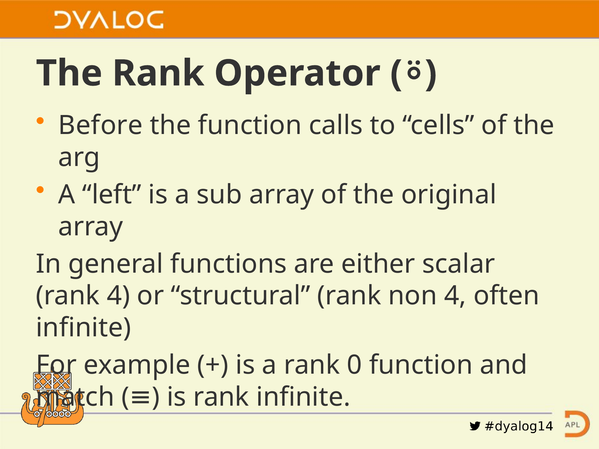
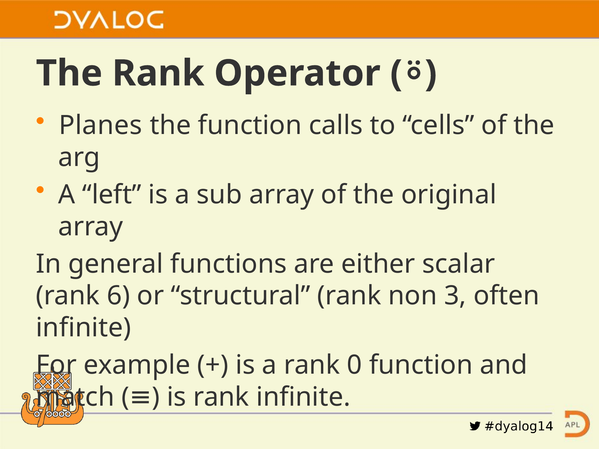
Before: Before -> Planes
rank 4: 4 -> 6
non 4: 4 -> 3
